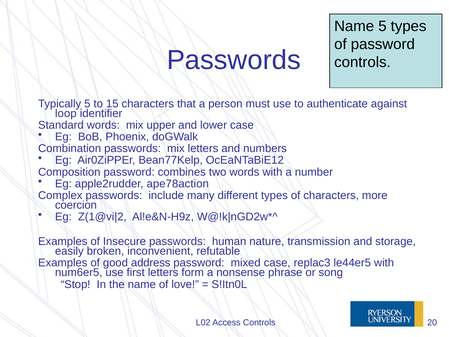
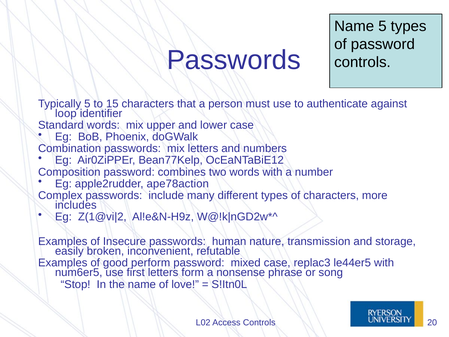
coercion: coercion -> includes
address: address -> perform
